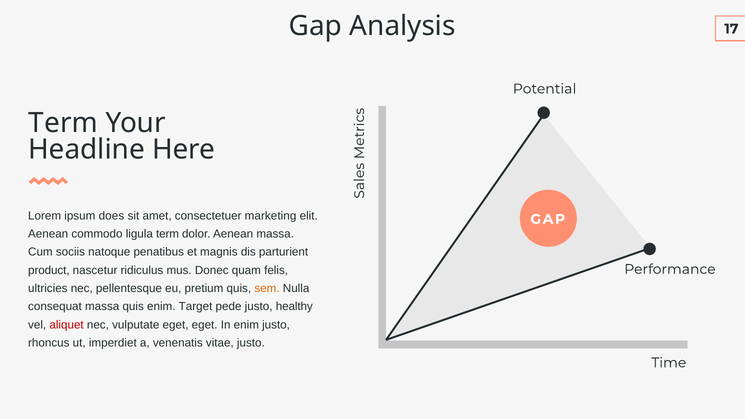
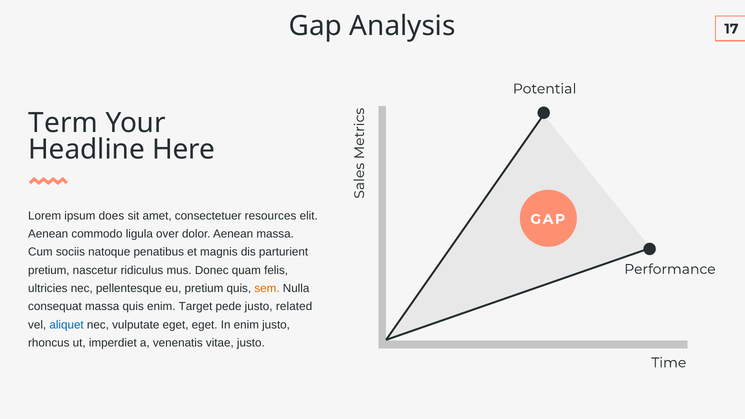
marketing: marketing -> resources
ligula term: term -> over
product at (49, 270): product -> pretium
healthy: healthy -> related
aliquet colour: red -> blue
